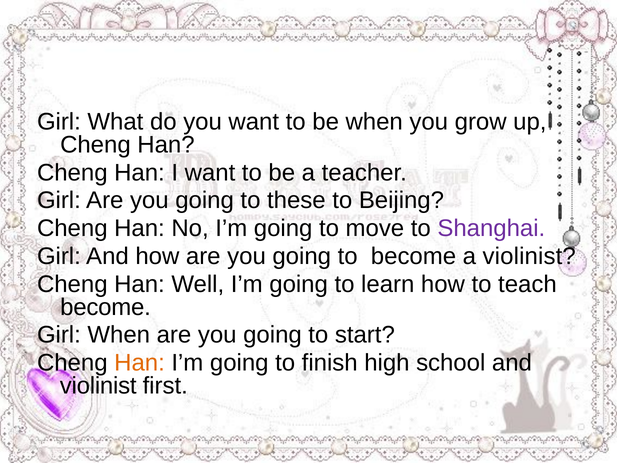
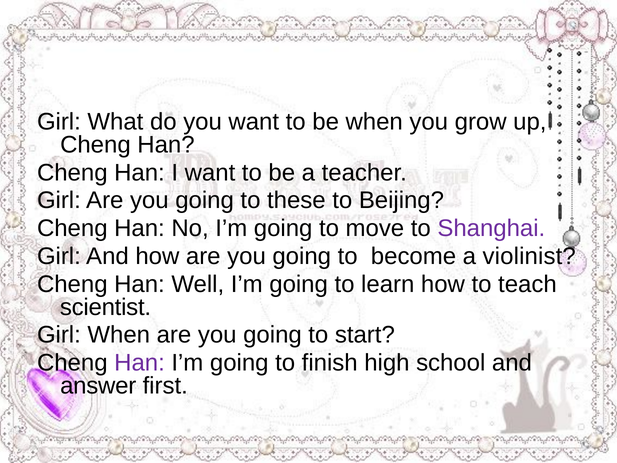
become at (105, 307): become -> scientist
Han at (139, 363) colour: orange -> purple
violinist at (98, 386): violinist -> answer
